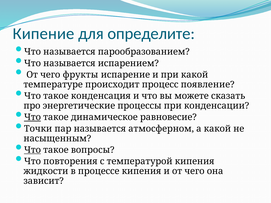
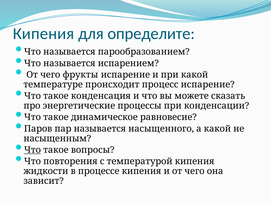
Кипение at (44, 34): Кипение -> Кипения
процесс появление: появление -> испарение
Что at (32, 117) underline: present -> none
Точки: Точки -> Паров
атмосферном: атмосферном -> насыщенного
